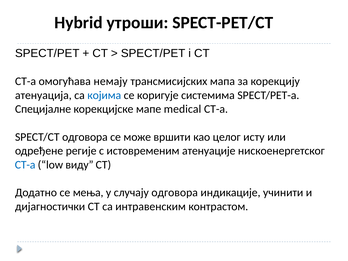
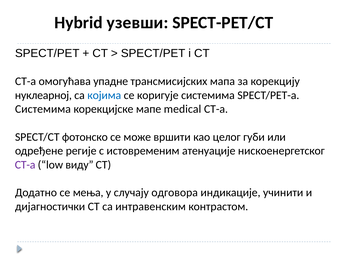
утроши: утроши -> узевши
немају: немају -> упадне
атенуација: атенуација -> нуклеарној
Специјалне at (43, 109): Специјалне -> Системима
SPECT/CT одговора: одговора -> фотонско
исту: исту -> губи
CT-a colour: blue -> purple
